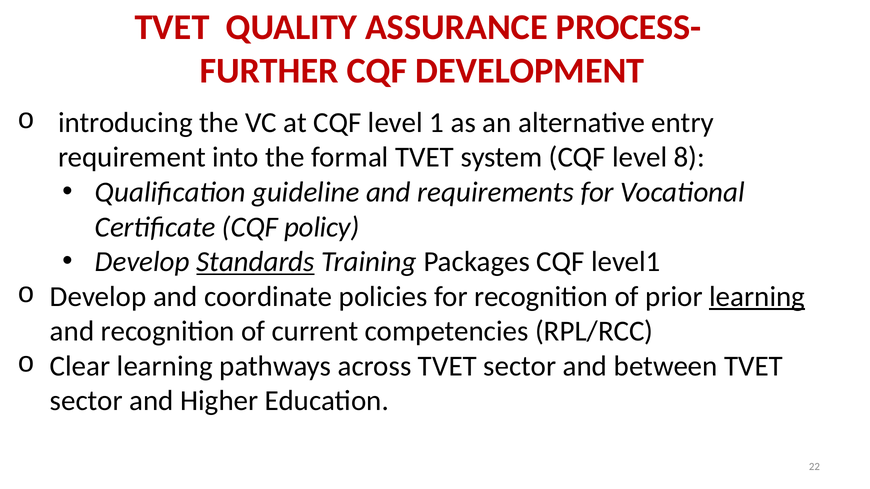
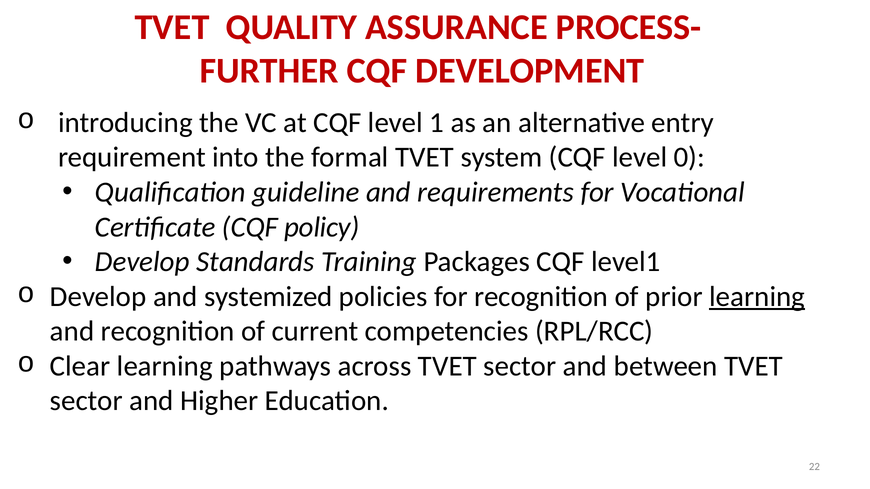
8: 8 -> 0
Standards underline: present -> none
coordinate: coordinate -> systemized
